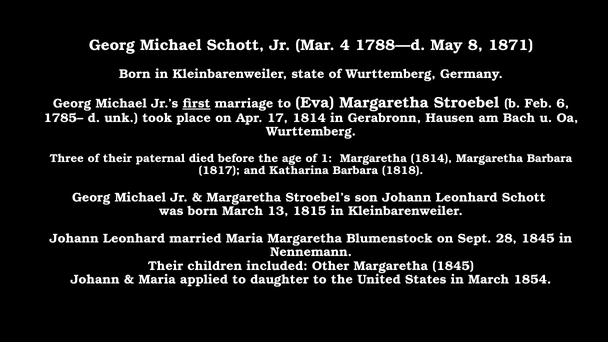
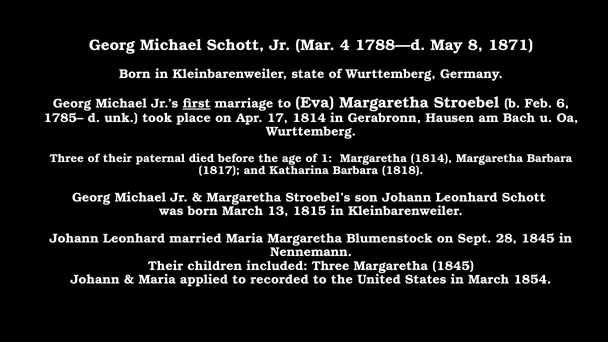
included Other: Other -> Three
daughter: daughter -> recorded
